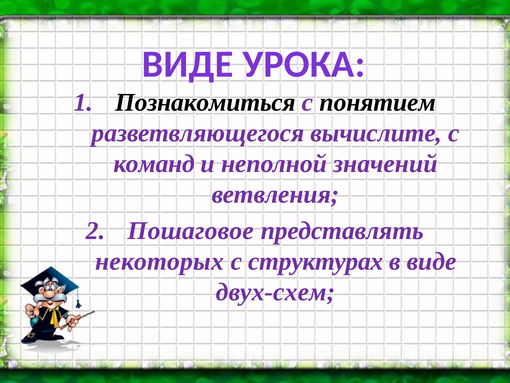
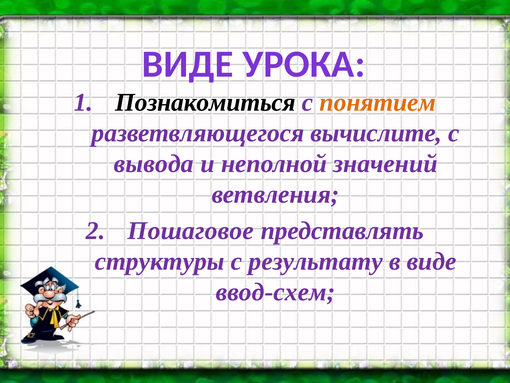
понятием colour: black -> orange
команд: команд -> вывода
некоторых: некоторых -> структуры
структурах: структурах -> результату
двух-схем: двух-схем -> ввод-схем
